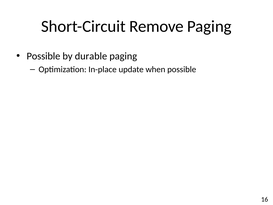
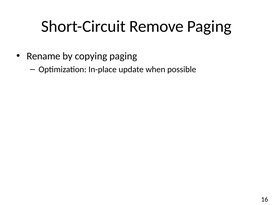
Possible at (43, 56): Possible -> Rename
durable: durable -> copying
